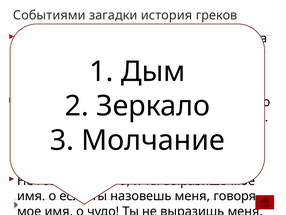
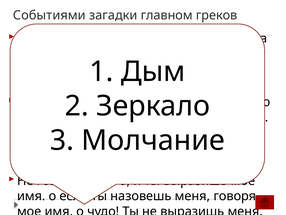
история: история -> главном
